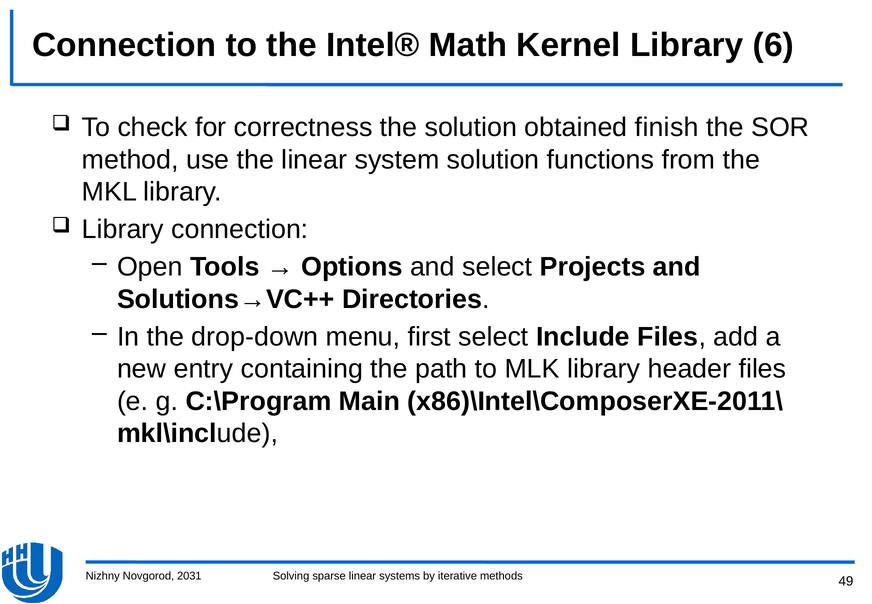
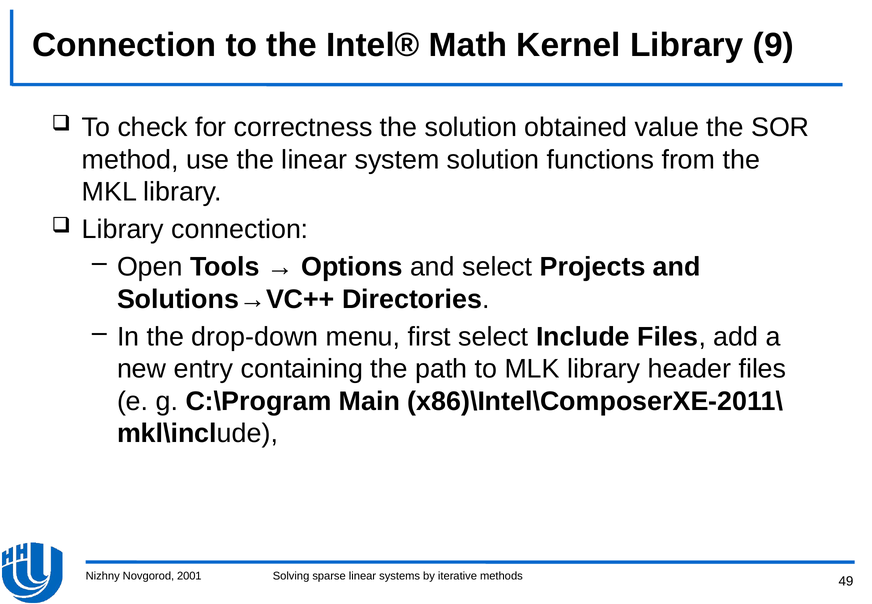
6: 6 -> 9
finish: finish -> value
2031: 2031 -> 2001
